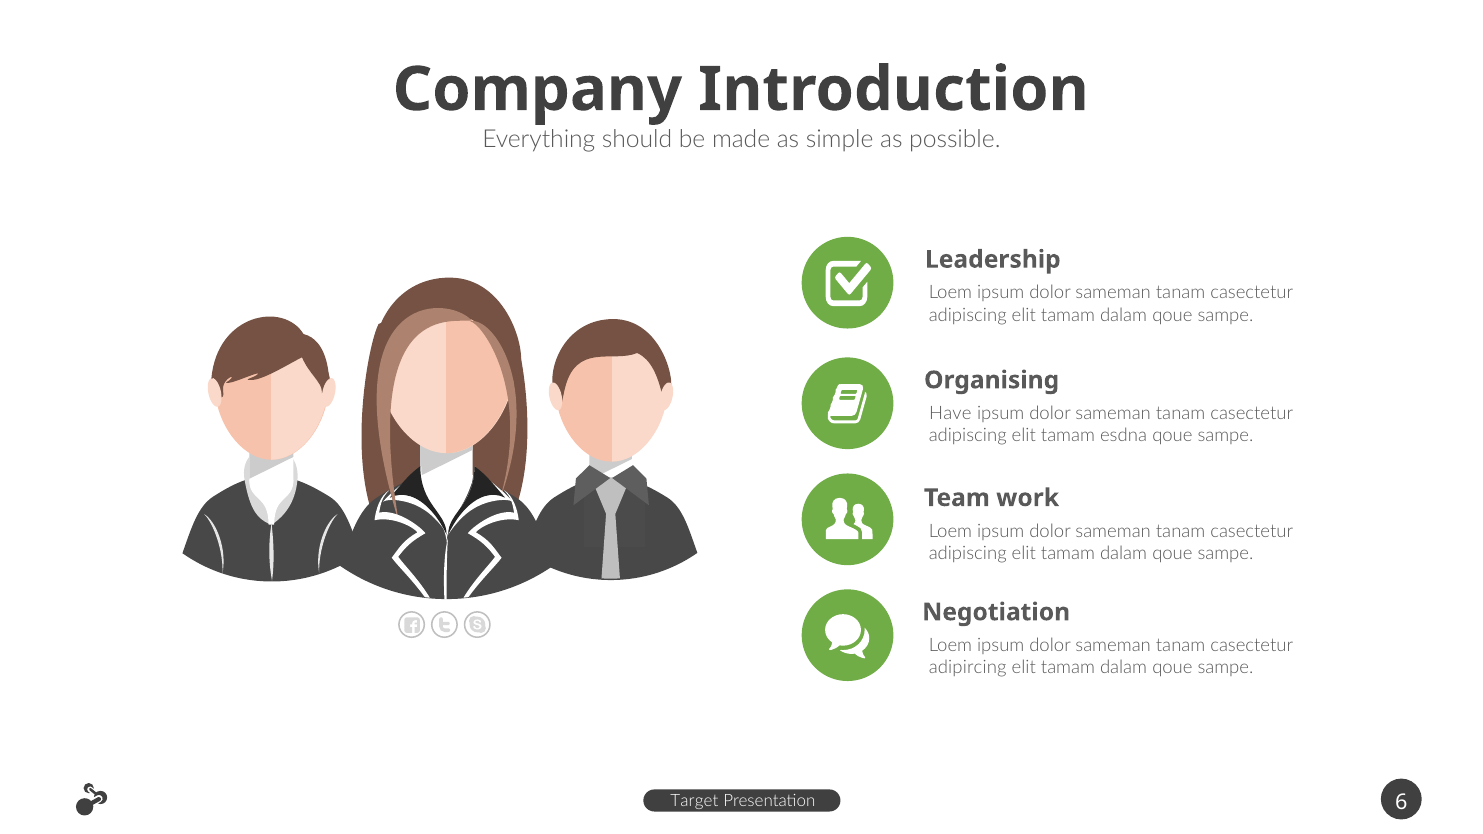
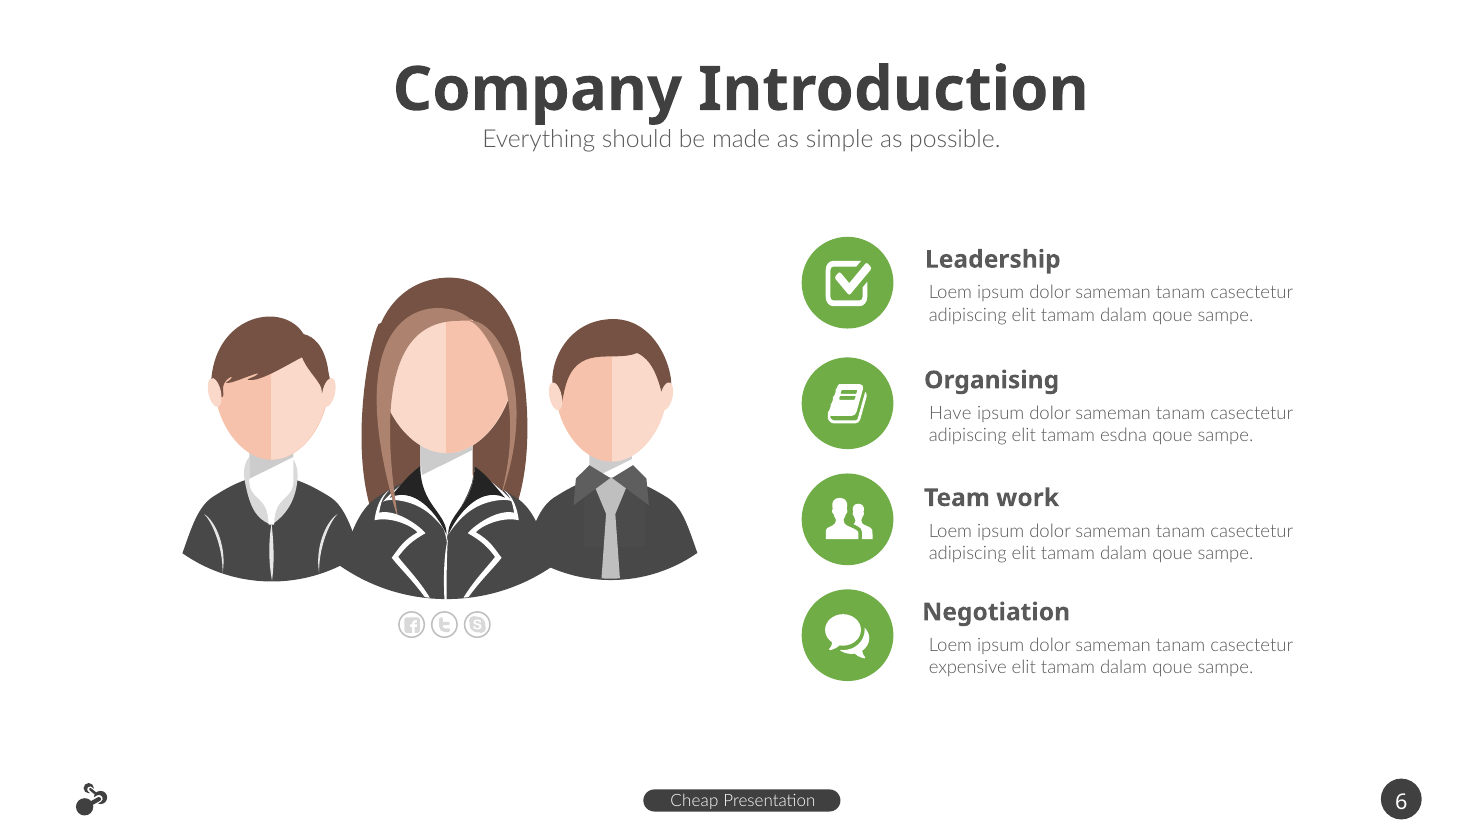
adipircing: adipircing -> expensive
Target: Target -> Cheap
